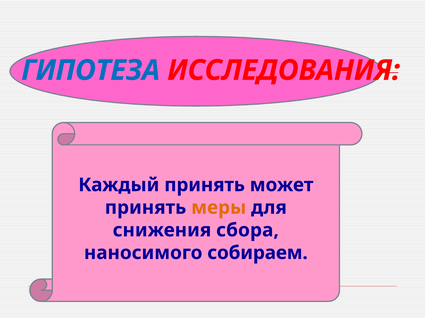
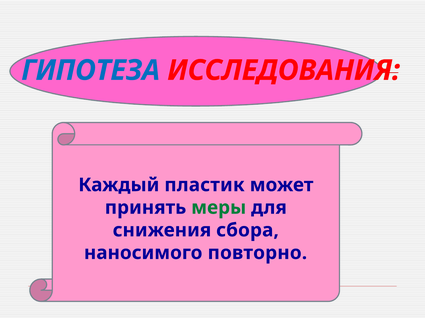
Каждый принять: принять -> пластик
меры colour: orange -> green
собираем: собираем -> повторно
